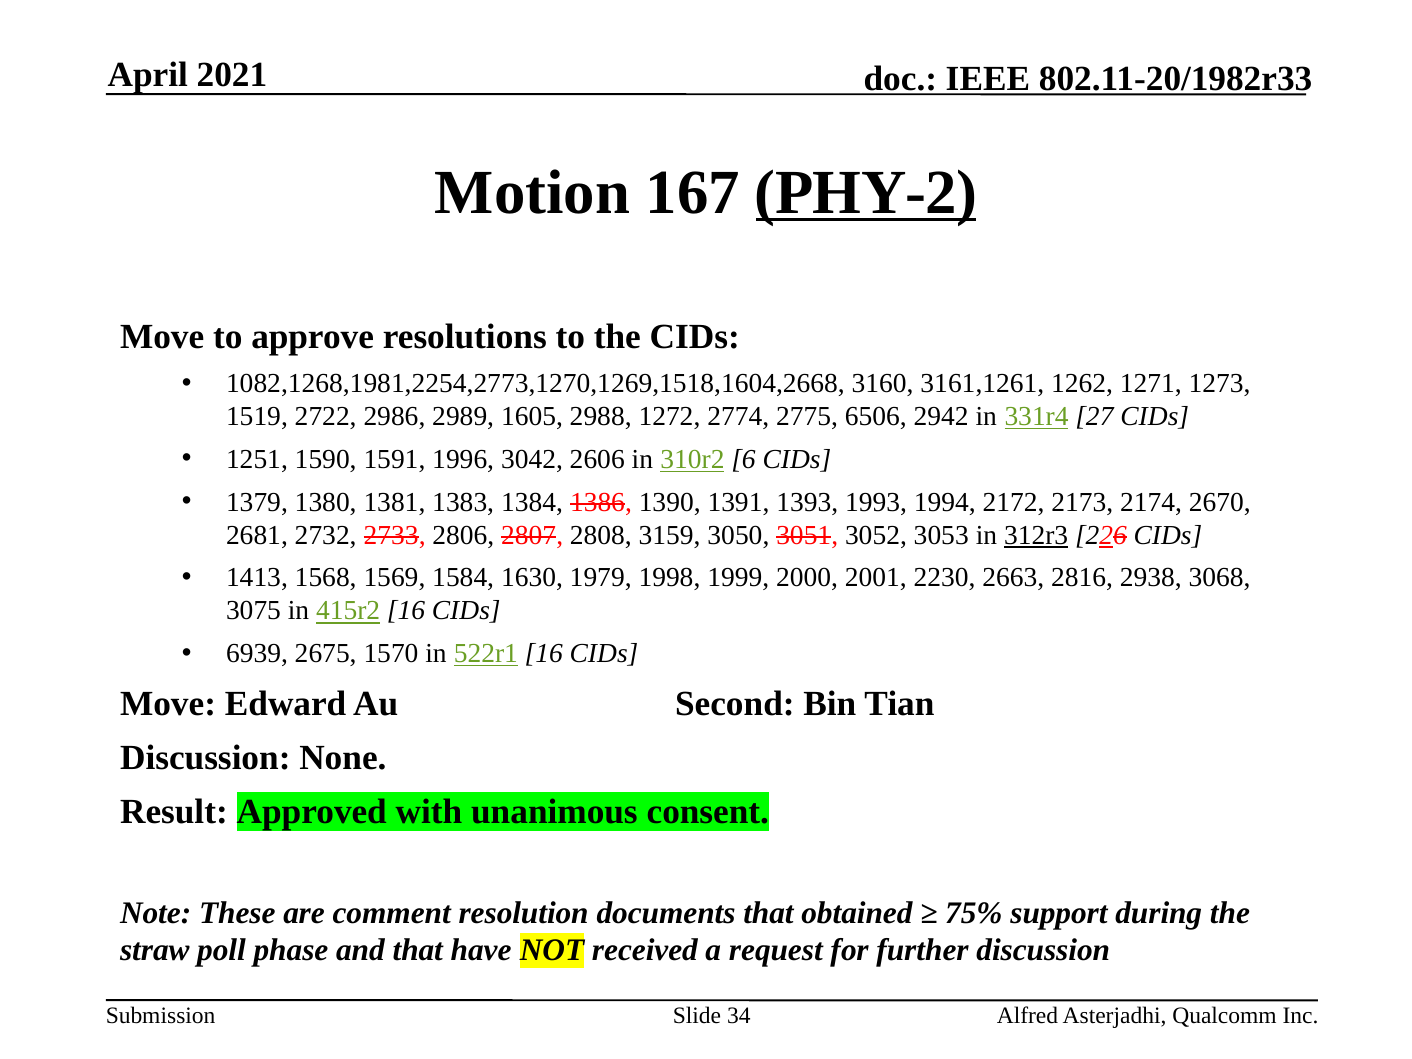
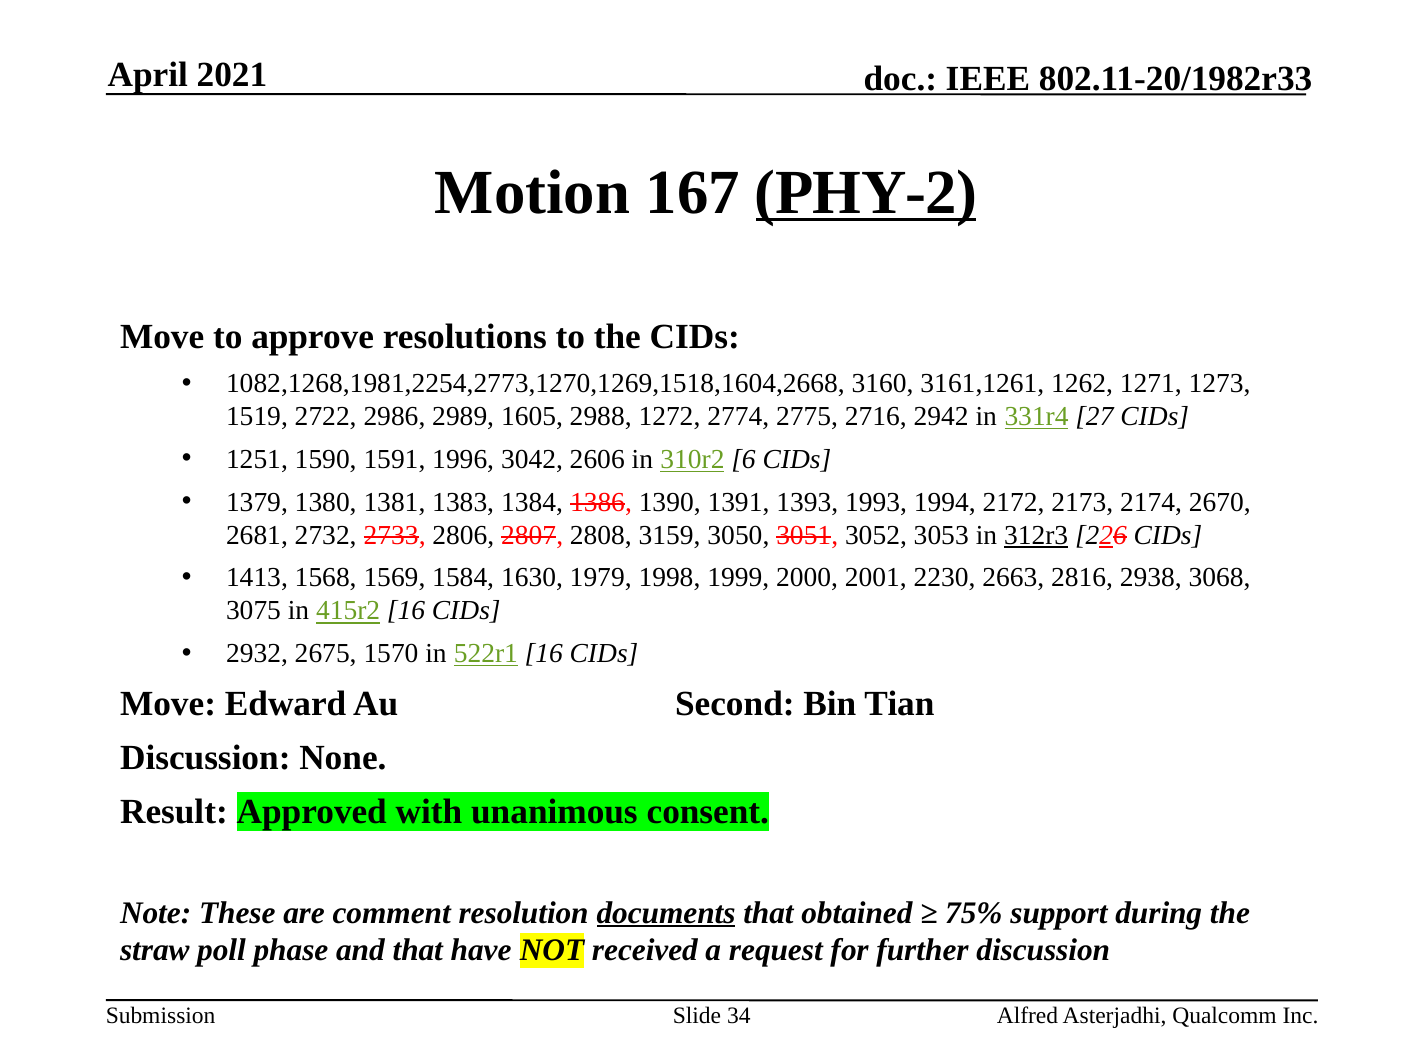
6506: 6506 -> 2716
6939: 6939 -> 2932
documents underline: none -> present
